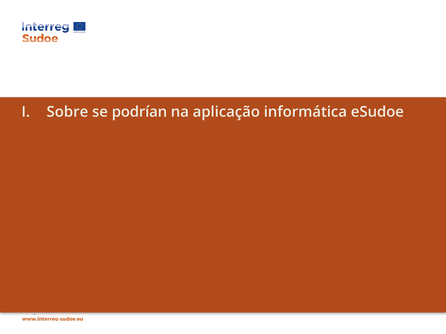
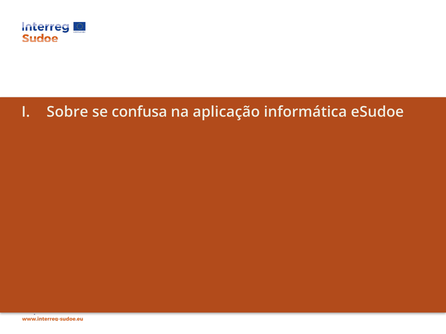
podrían: podrían -> confusa
